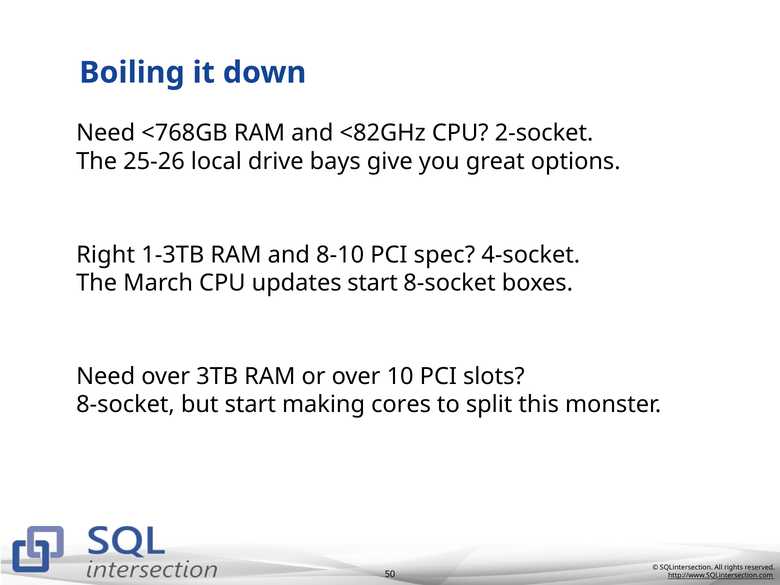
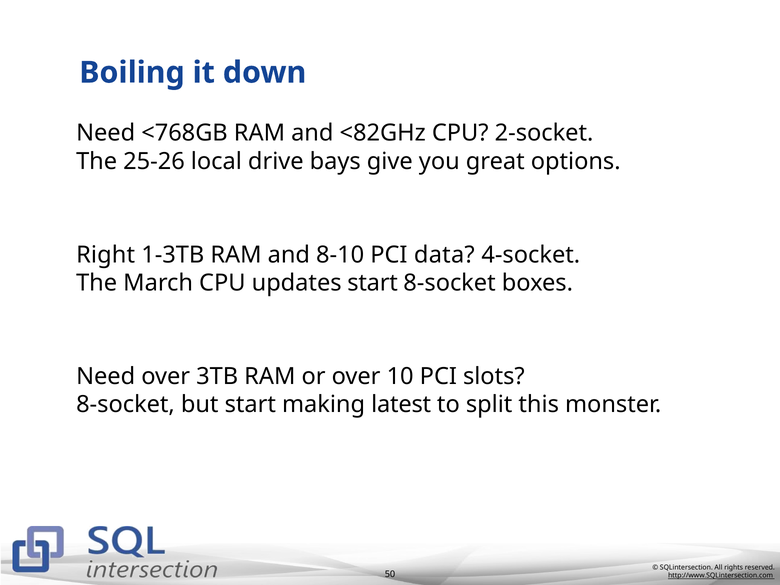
spec: spec -> data
cores: cores -> latest
